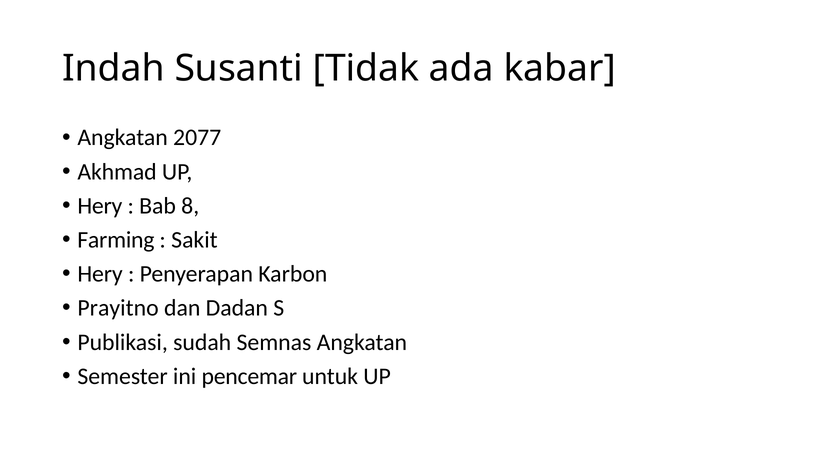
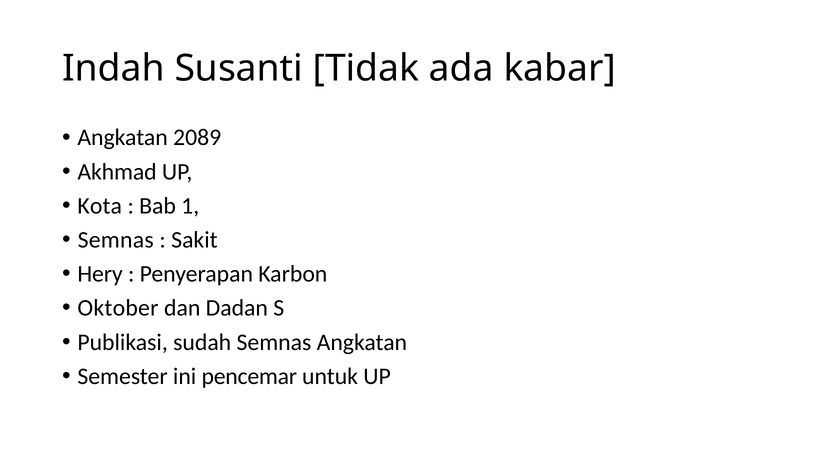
2077: 2077 -> 2089
Hery at (100, 206): Hery -> Kota
8: 8 -> 1
Farming at (116, 240): Farming -> Semnas
Prayitno: Prayitno -> Oktober
